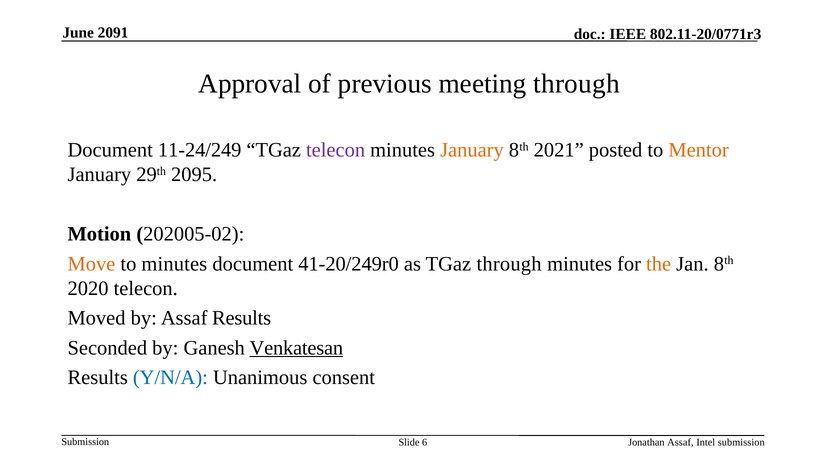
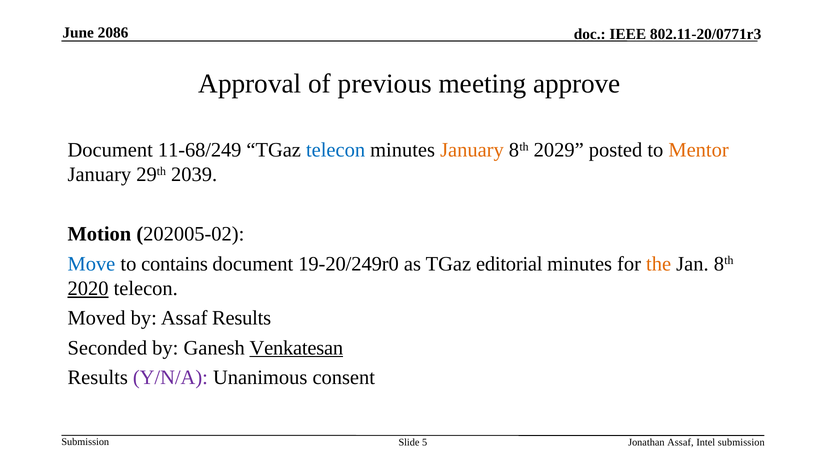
2091: 2091 -> 2086
meeting through: through -> approve
11-24/249: 11-24/249 -> 11-68/249
telecon at (336, 150) colour: purple -> blue
2021: 2021 -> 2029
2095: 2095 -> 2039
Move colour: orange -> blue
to minutes: minutes -> contains
41-20/249r0: 41-20/249r0 -> 19-20/249r0
TGaz through: through -> editorial
2020 underline: none -> present
Y/N/A colour: blue -> purple
6: 6 -> 5
